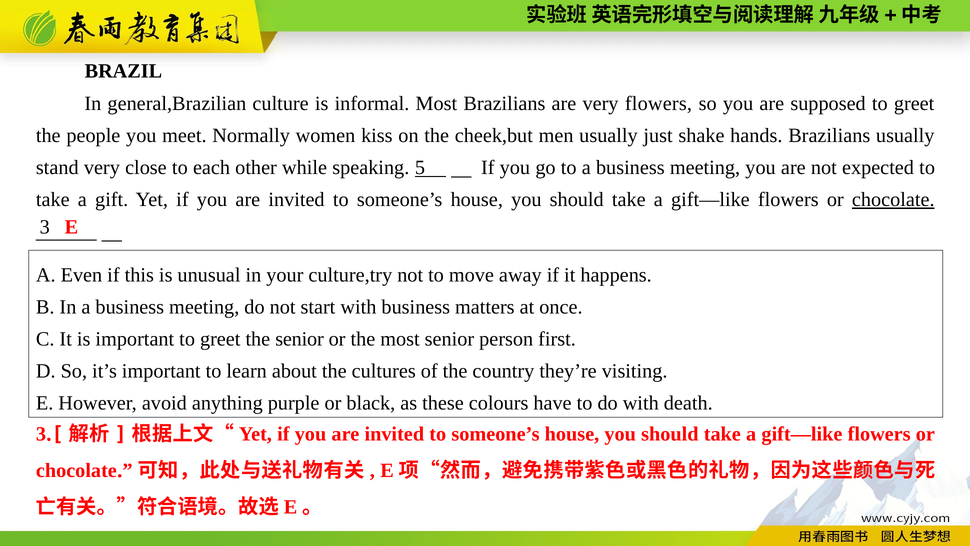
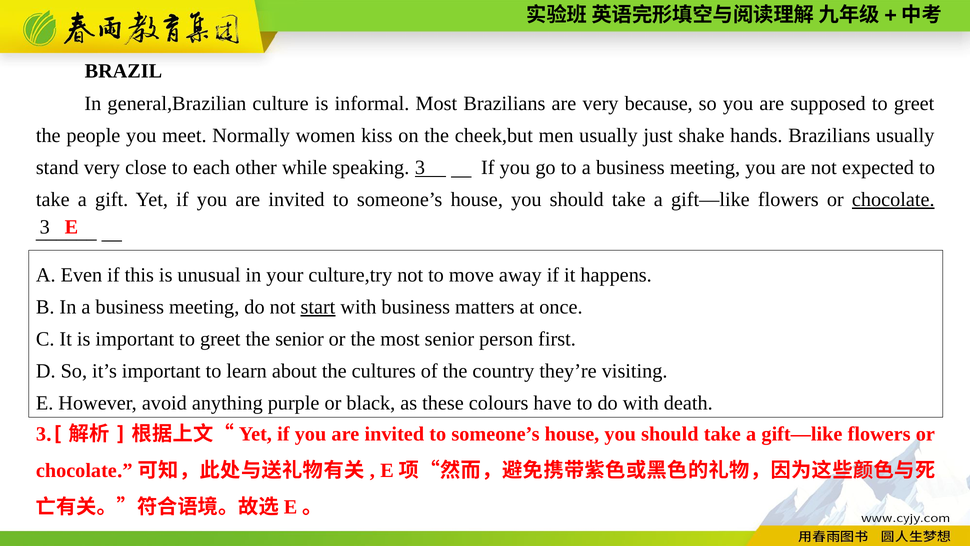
very flowers: flowers -> because
speaking 5: 5 -> 3
start underline: none -> present
